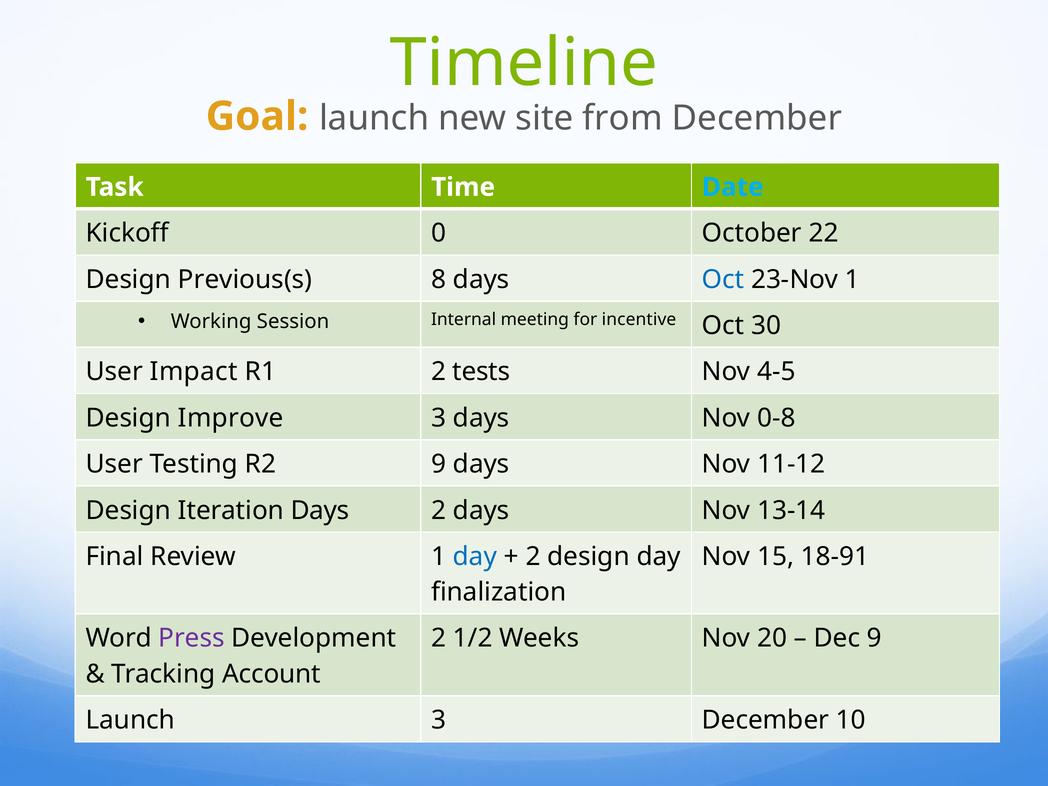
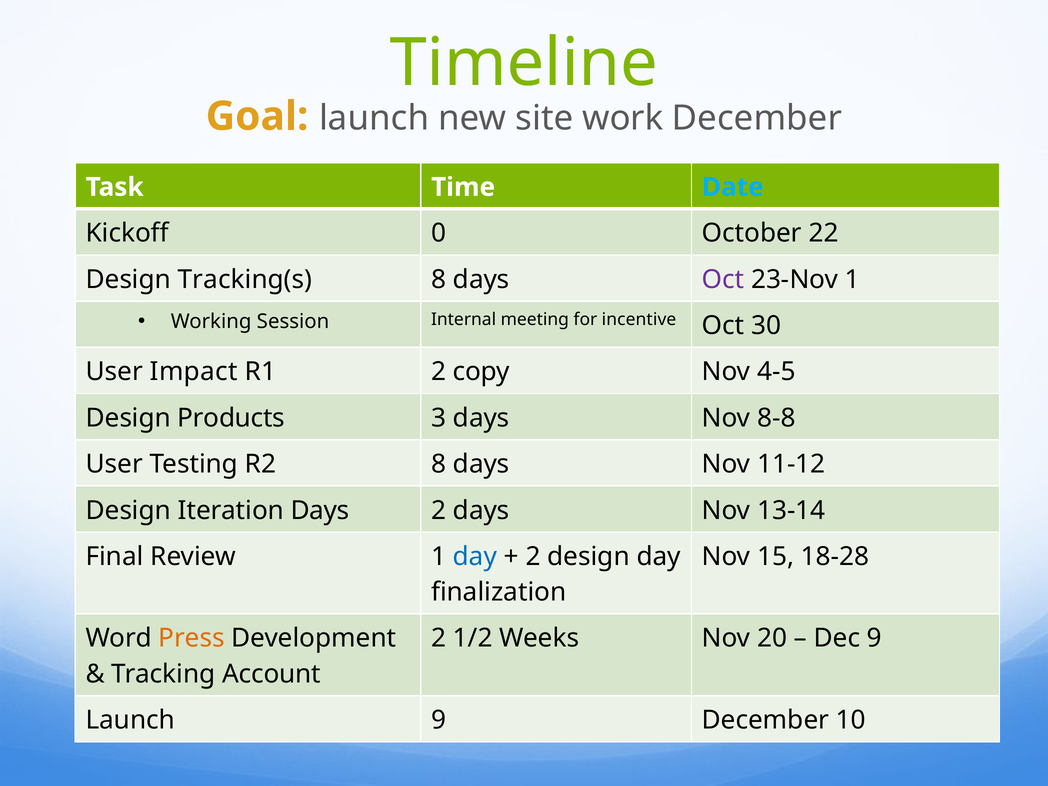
from: from -> work
Previous(s: Previous(s -> Tracking(s
Oct at (723, 280) colour: blue -> purple
tests: tests -> copy
Improve: Improve -> Products
0-8: 0-8 -> 8-8
R2 9: 9 -> 8
18-91: 18-91 -> 18-28
Press colour: purple -> orange
Launch 3: 3 -> 9
